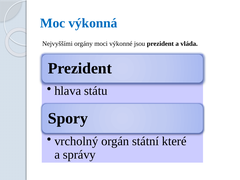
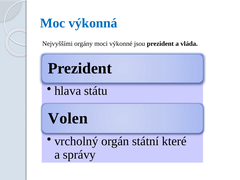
Spory: Spory -> Volen
